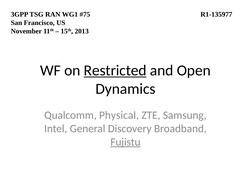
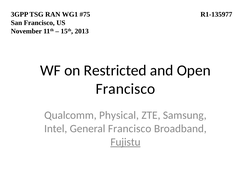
Restricted underline: present -> none
Dynamics at (125, 89): Dynamics -> Francisco
General Discovery: Discovery -> Francisco
